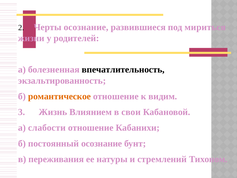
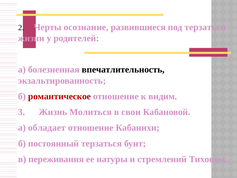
под мириться: мириться -> терзаться
романтическое colour: orange -> red
Влиянием: Влиянием -> Молиться
слабости: слабости -> обладает
постоянный осознание: осознание -> терзаться
